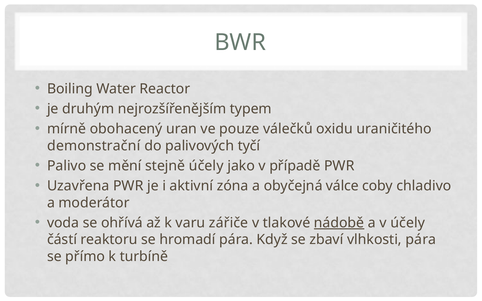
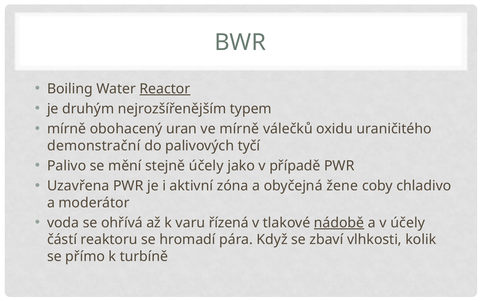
Reactor underline: none -> present
ve pouze: pouze -> mírně
válce: válce -> žene
zářiče: zářiče -> řízená
vlhkosti pára: pára -> kolik
